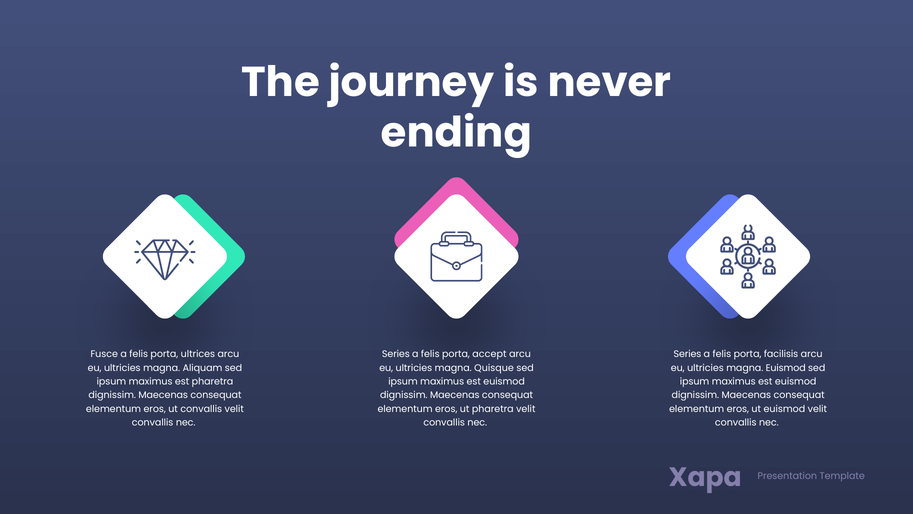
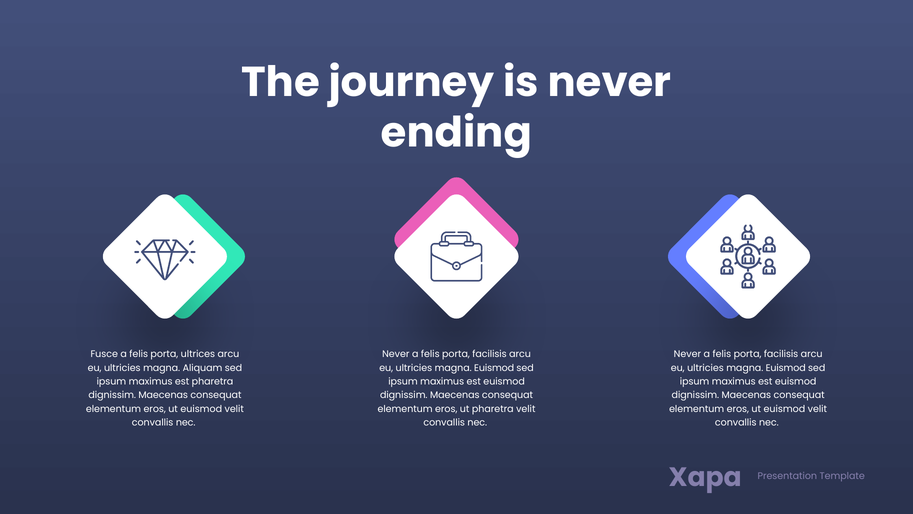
Series at (396, 354): Series -> Never
accept at (489, 354): accept -> facilisis
Series at (687, 354): Series -> Never
Quisque at (494, 368): Quisque -> Euismod
convallis at (201, 409): convallis -> euismod
